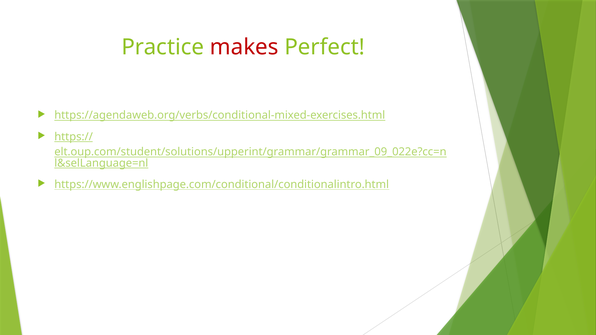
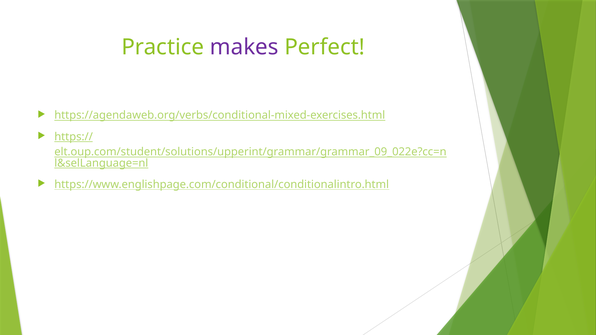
makes colour: red -> purple
